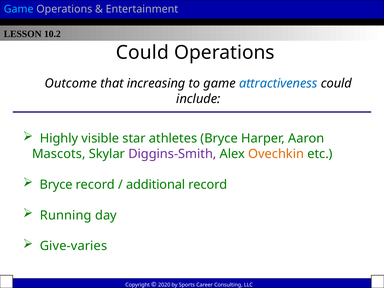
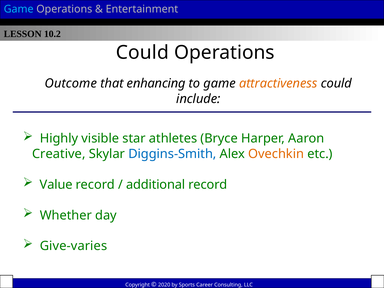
increasing: increasing -> enhancing
attractiveness colour: blue -> orange
Mascots: Mascots -> Creative
Diggins-Smith colour: purple -> blue
Bryce at (56, 185): Bryce -> Value
Running: Running -> Whether
